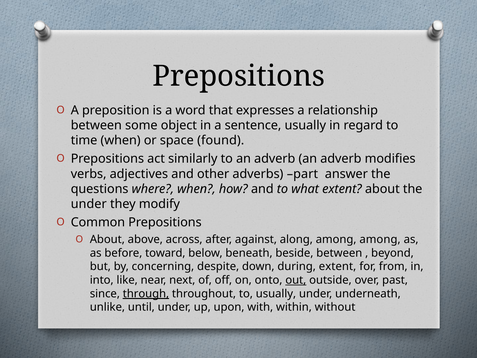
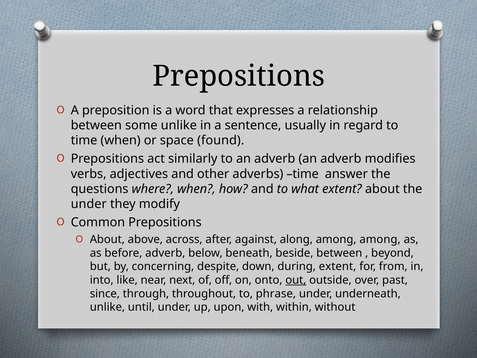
some object: object -> unlike
adverbs part: part -> time
before toward: toward -> adverb
through underline: present -> none
to usually: usually -> phrase
